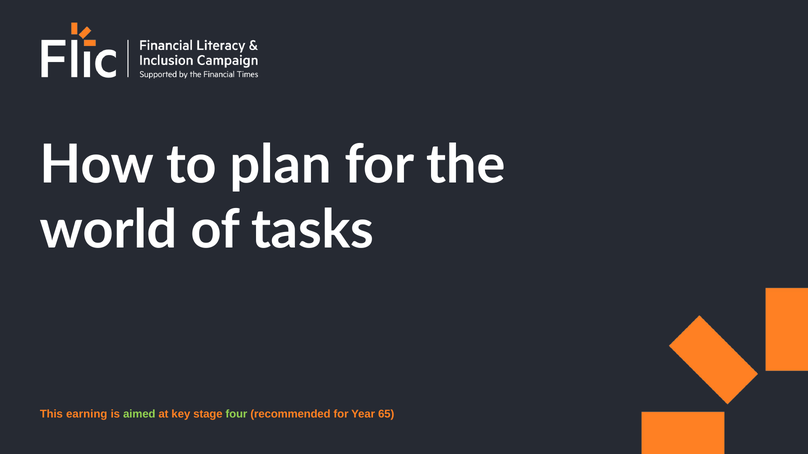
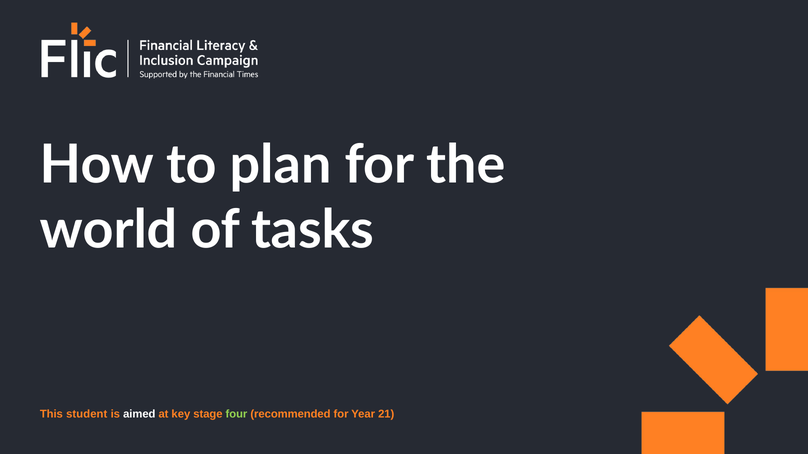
earning: earning -> student
aimed colour: light green -> white
65: 65 -> 21
